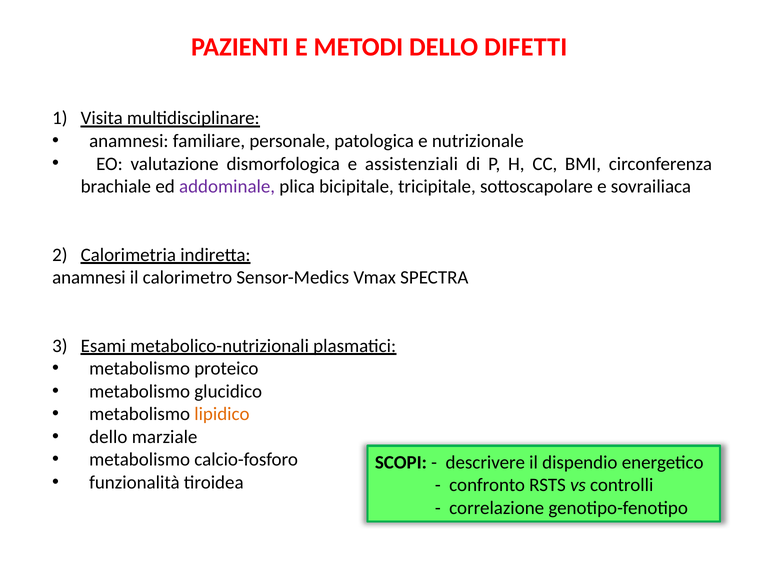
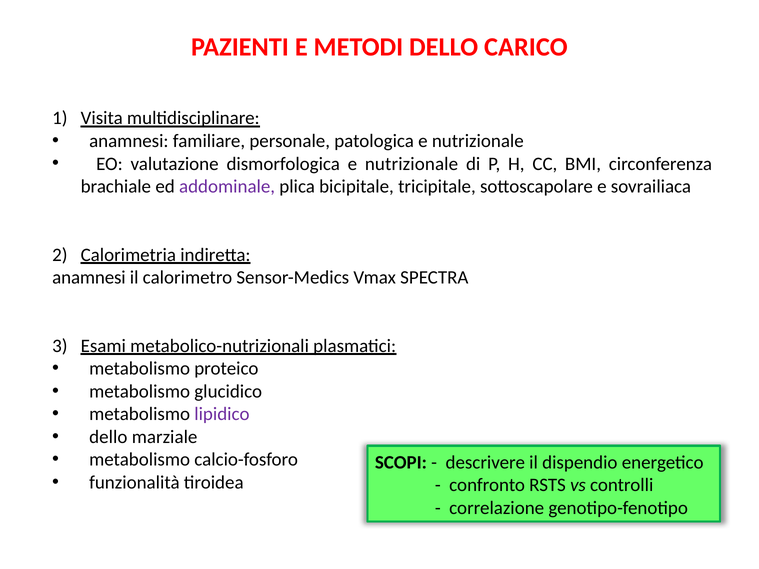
DIFETTI: DIFETTI -> CARICO
dismorfologica e assistenziali: assistenziali -> nutrizionale
lipidico colour: orange -> purple
